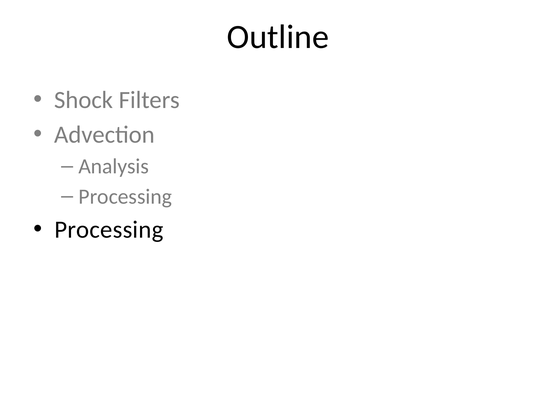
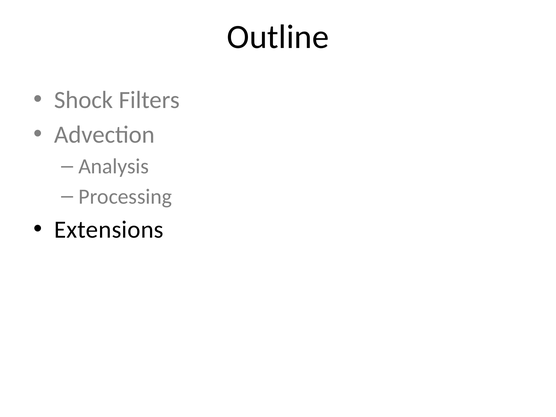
Processing at (109, 230): Processing -> Extensions
